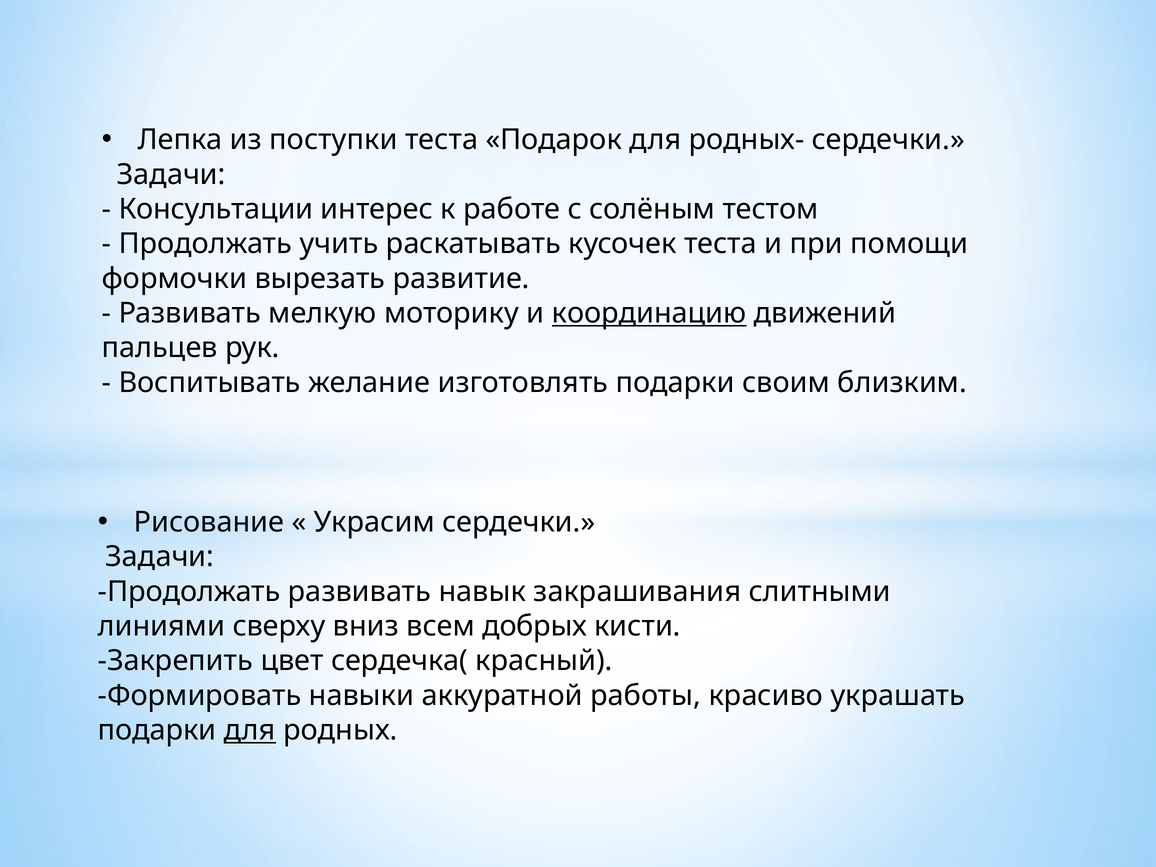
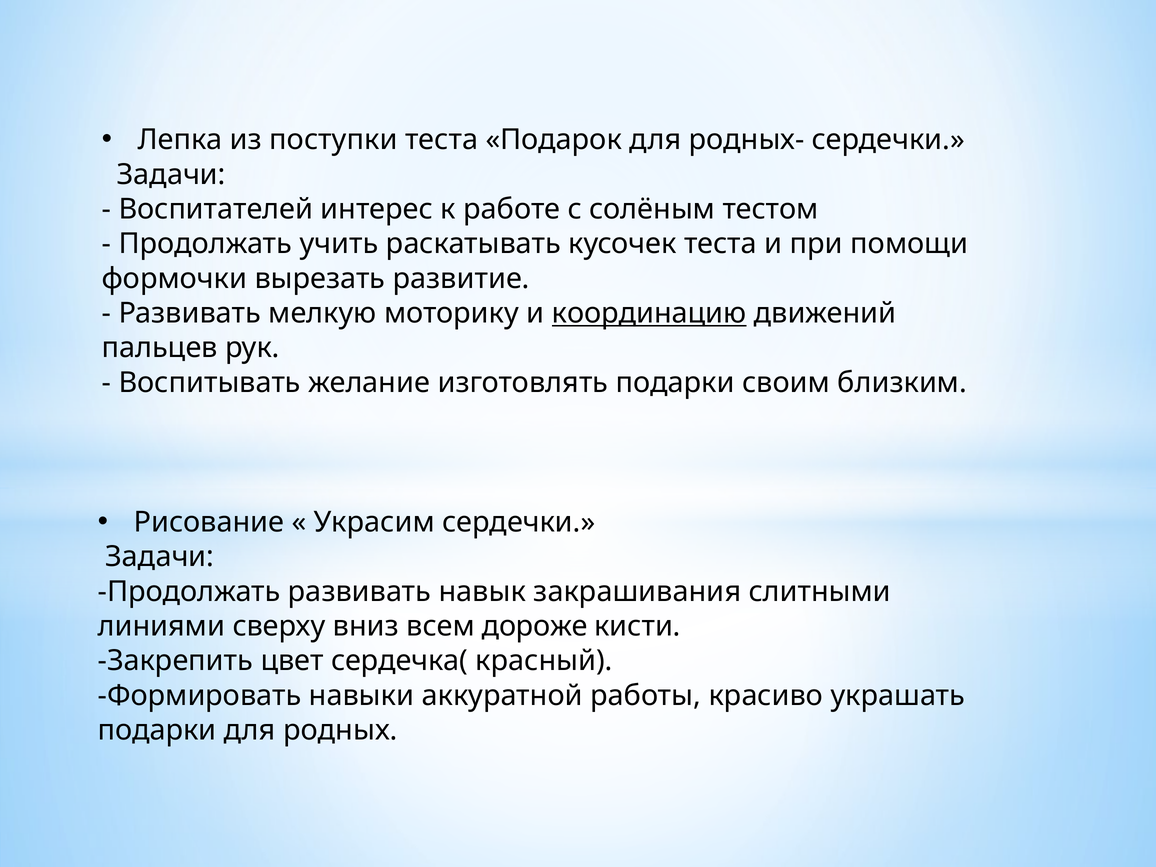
Консультации: Консультации -> Воспитателей
добрых: добрых -> дороже
для at (250, 730) underline: present -> none
